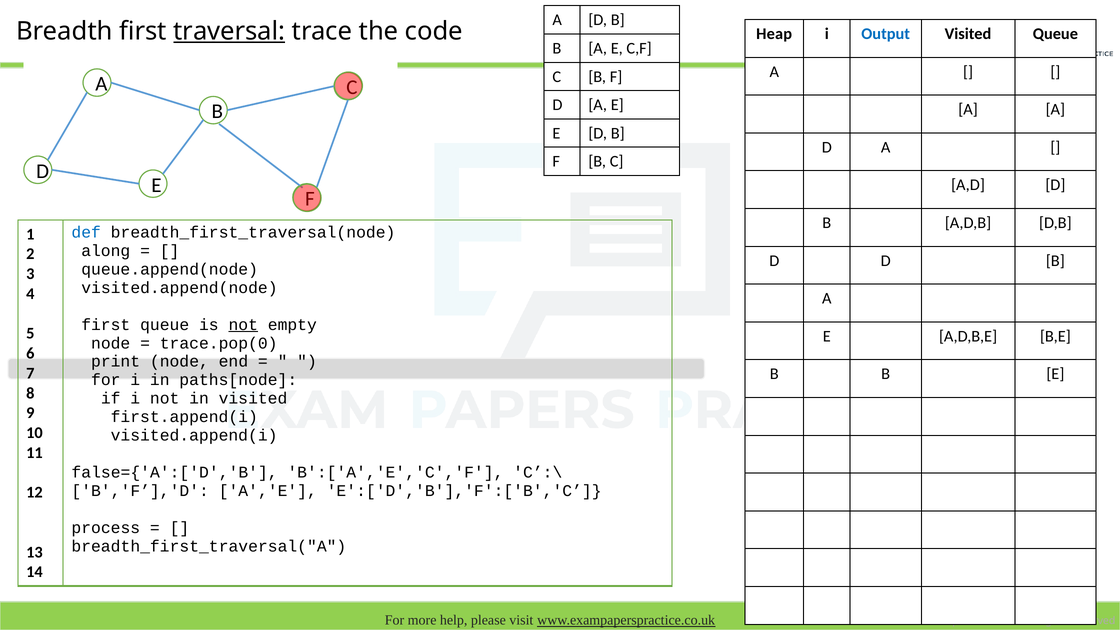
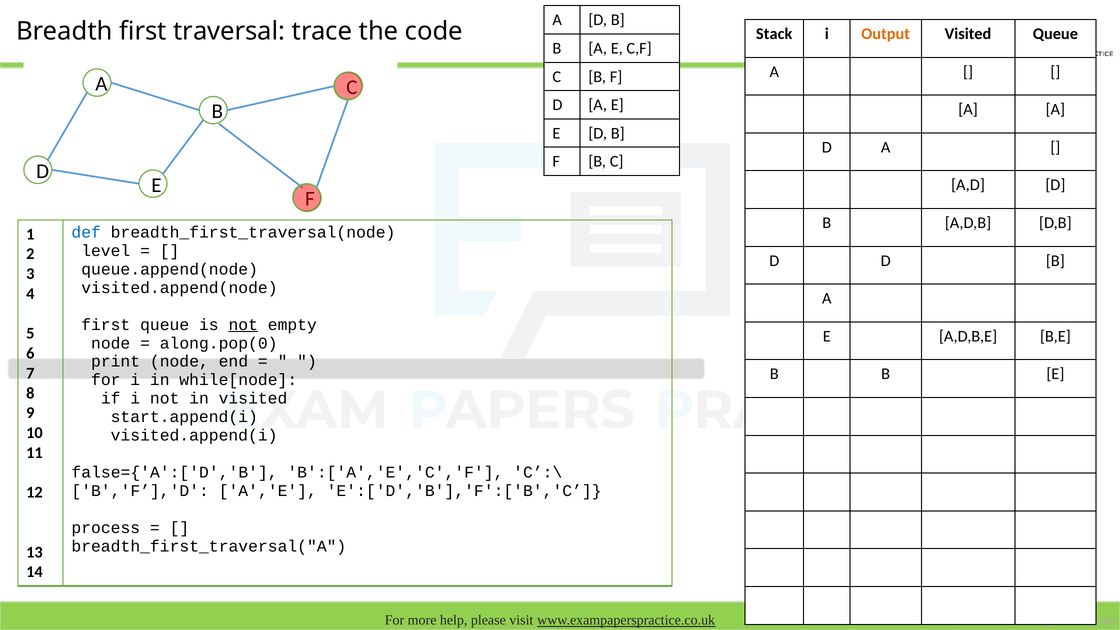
traversal underline: present -> none
Heap: Heap -> Stack
Output colour: blue -> orange
along: along -> level
trace.pop(0: trace.pop(0 -> along.pop(0
paths[node: paths[node -> while[node
first.append(i: first.append(i -> start.append(i
